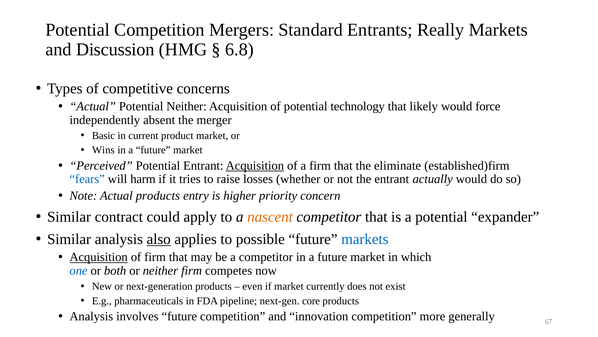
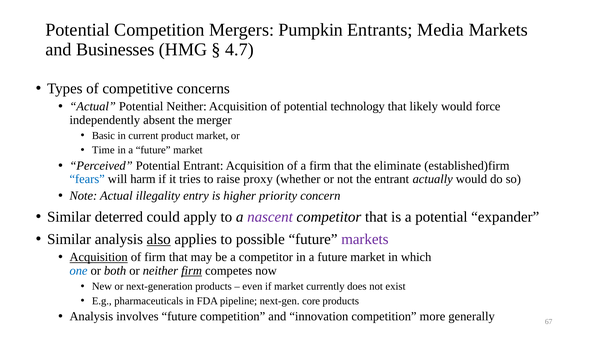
Standard: Standard -> Pumpkin
Really: Really -> Media
Discussion: Discussion -> Businesses
6.8: 6.8 -> 4.7
Wins: Wins -> Time
Acquisition at (255, 165) underline: present -> none
losses: losses -> proxy
Actual products: products -> illegality
contract: contract -> deterred
nascent colour: orange -> purple
markets at (365, 239) colour: blue -> purple
firm at (192, 270) underline: none -> present
